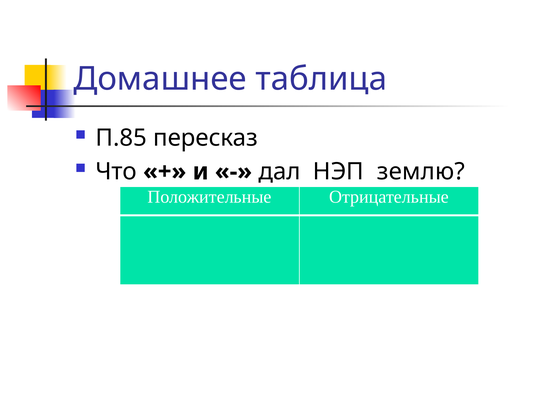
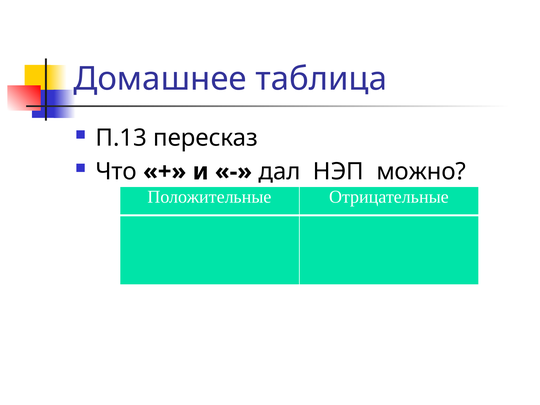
П.85: П.85 -> П.13
землю: землю -> можно
